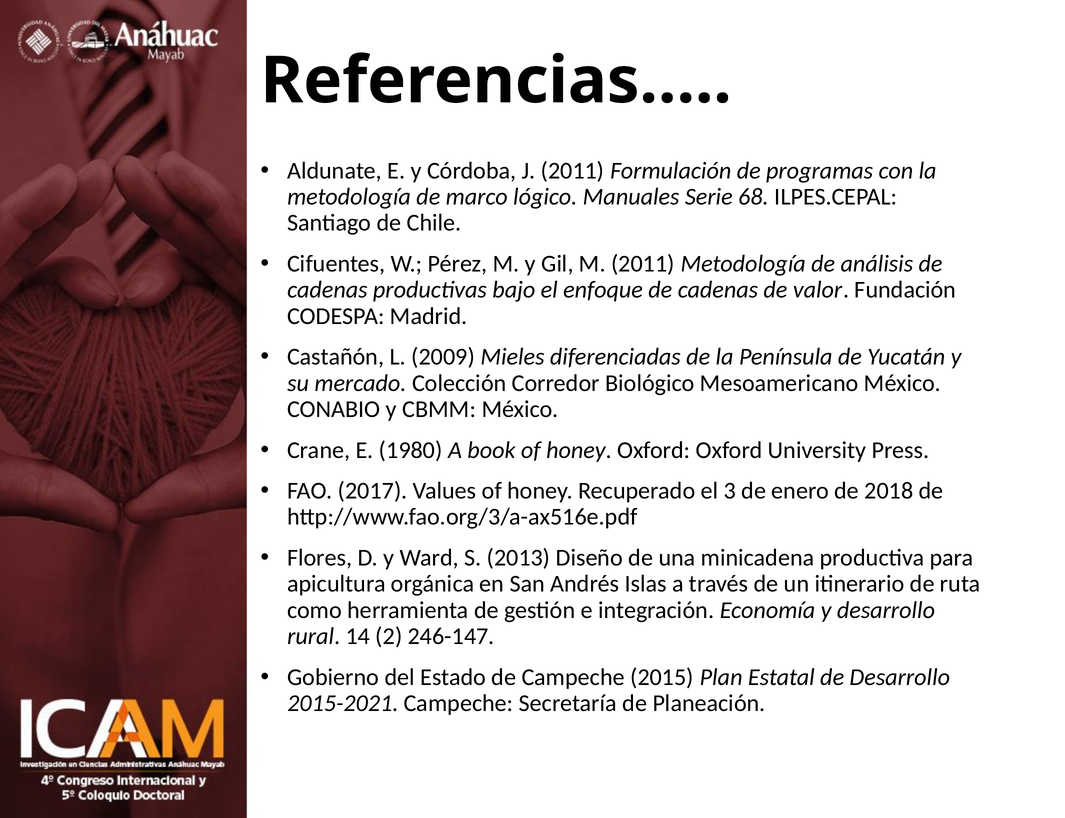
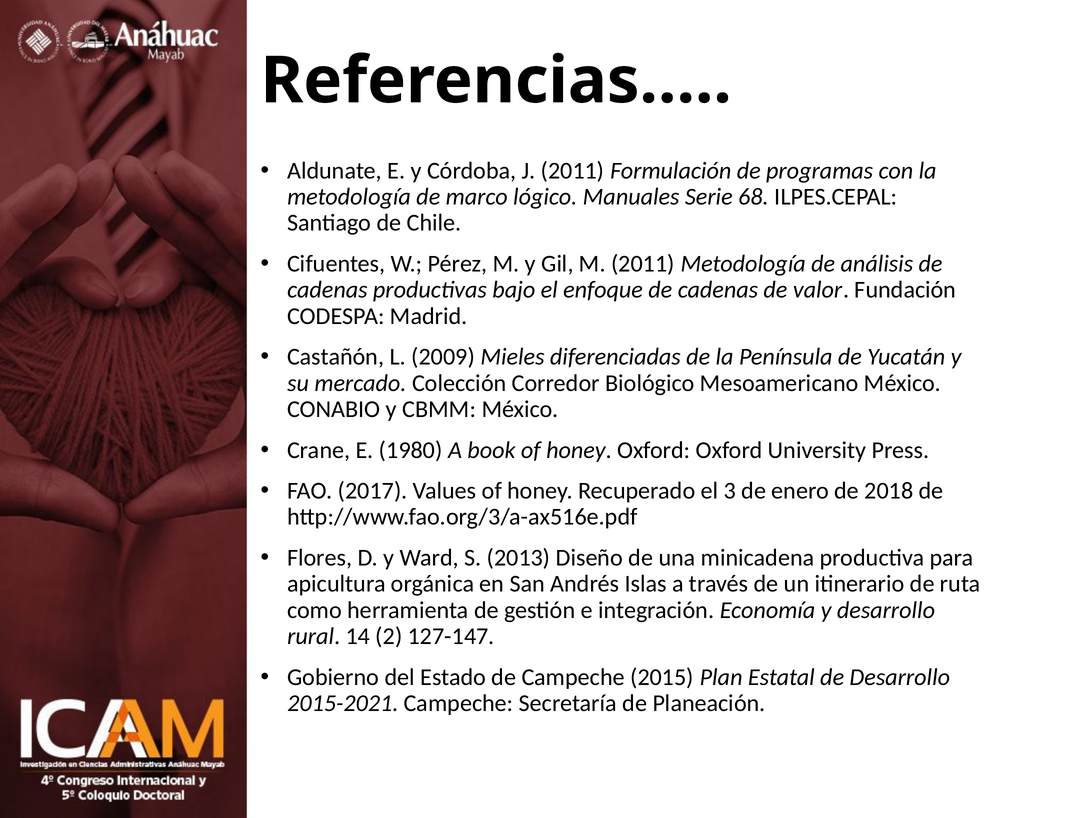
246-147: 246-147 -> 127-147
